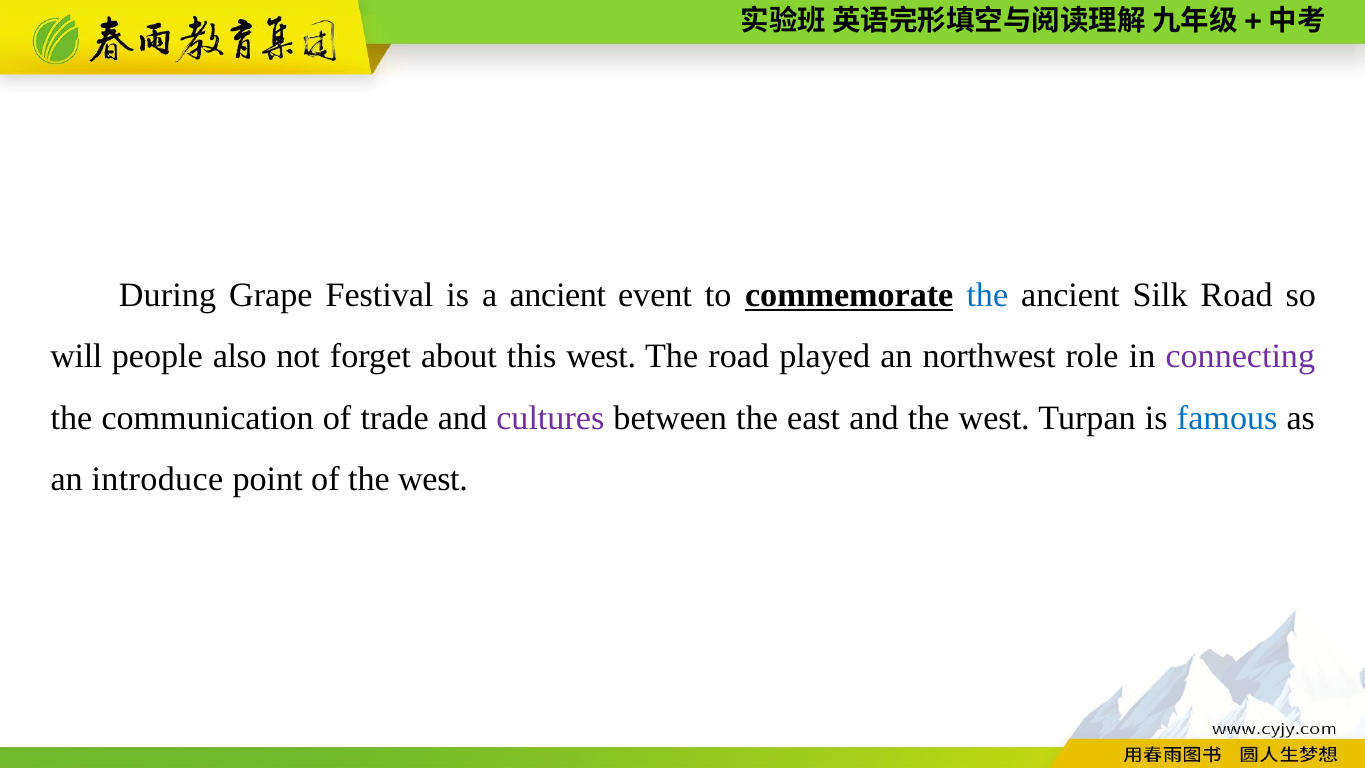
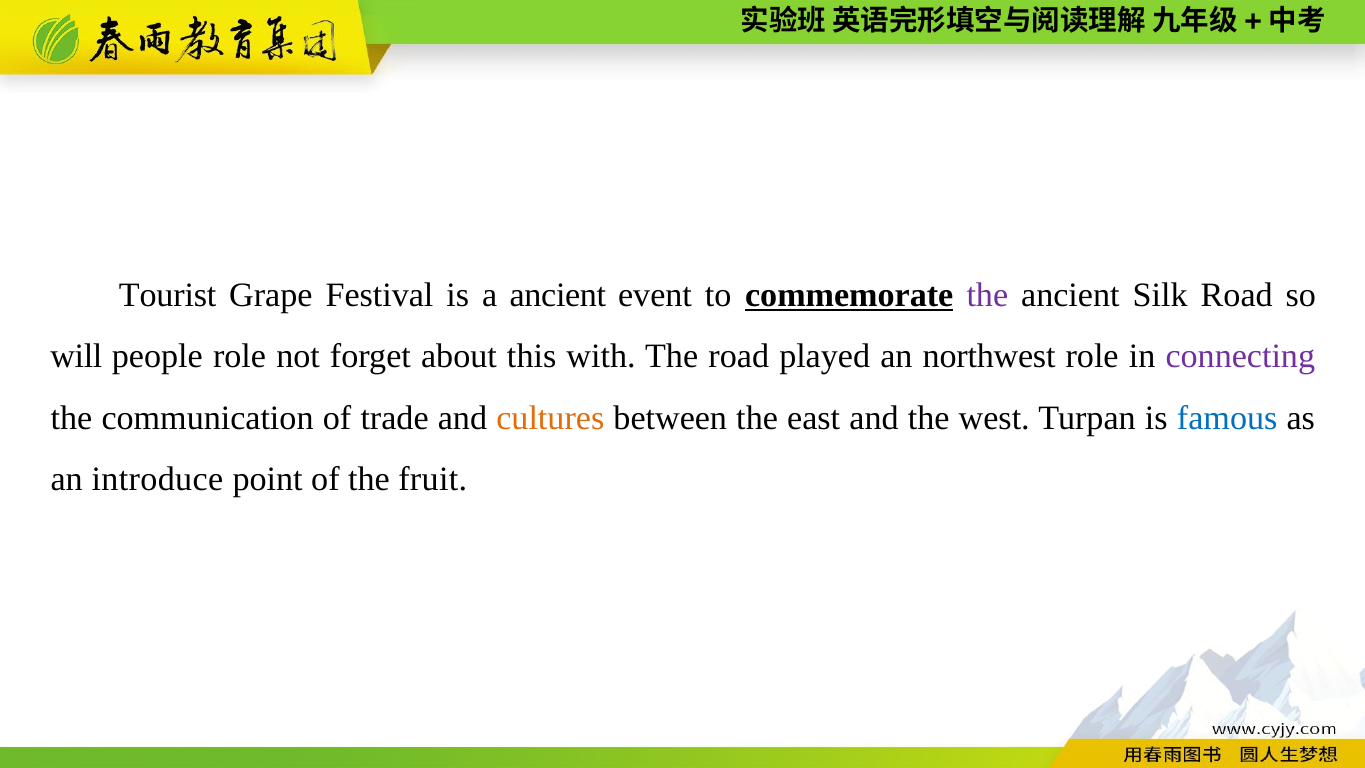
During: During -> Tourist
the at (987, 295) colour: blue -> purple
people also: also -> role
this west: west -> with
cultures colour: purple -> orange
of the west: west -> fruit
